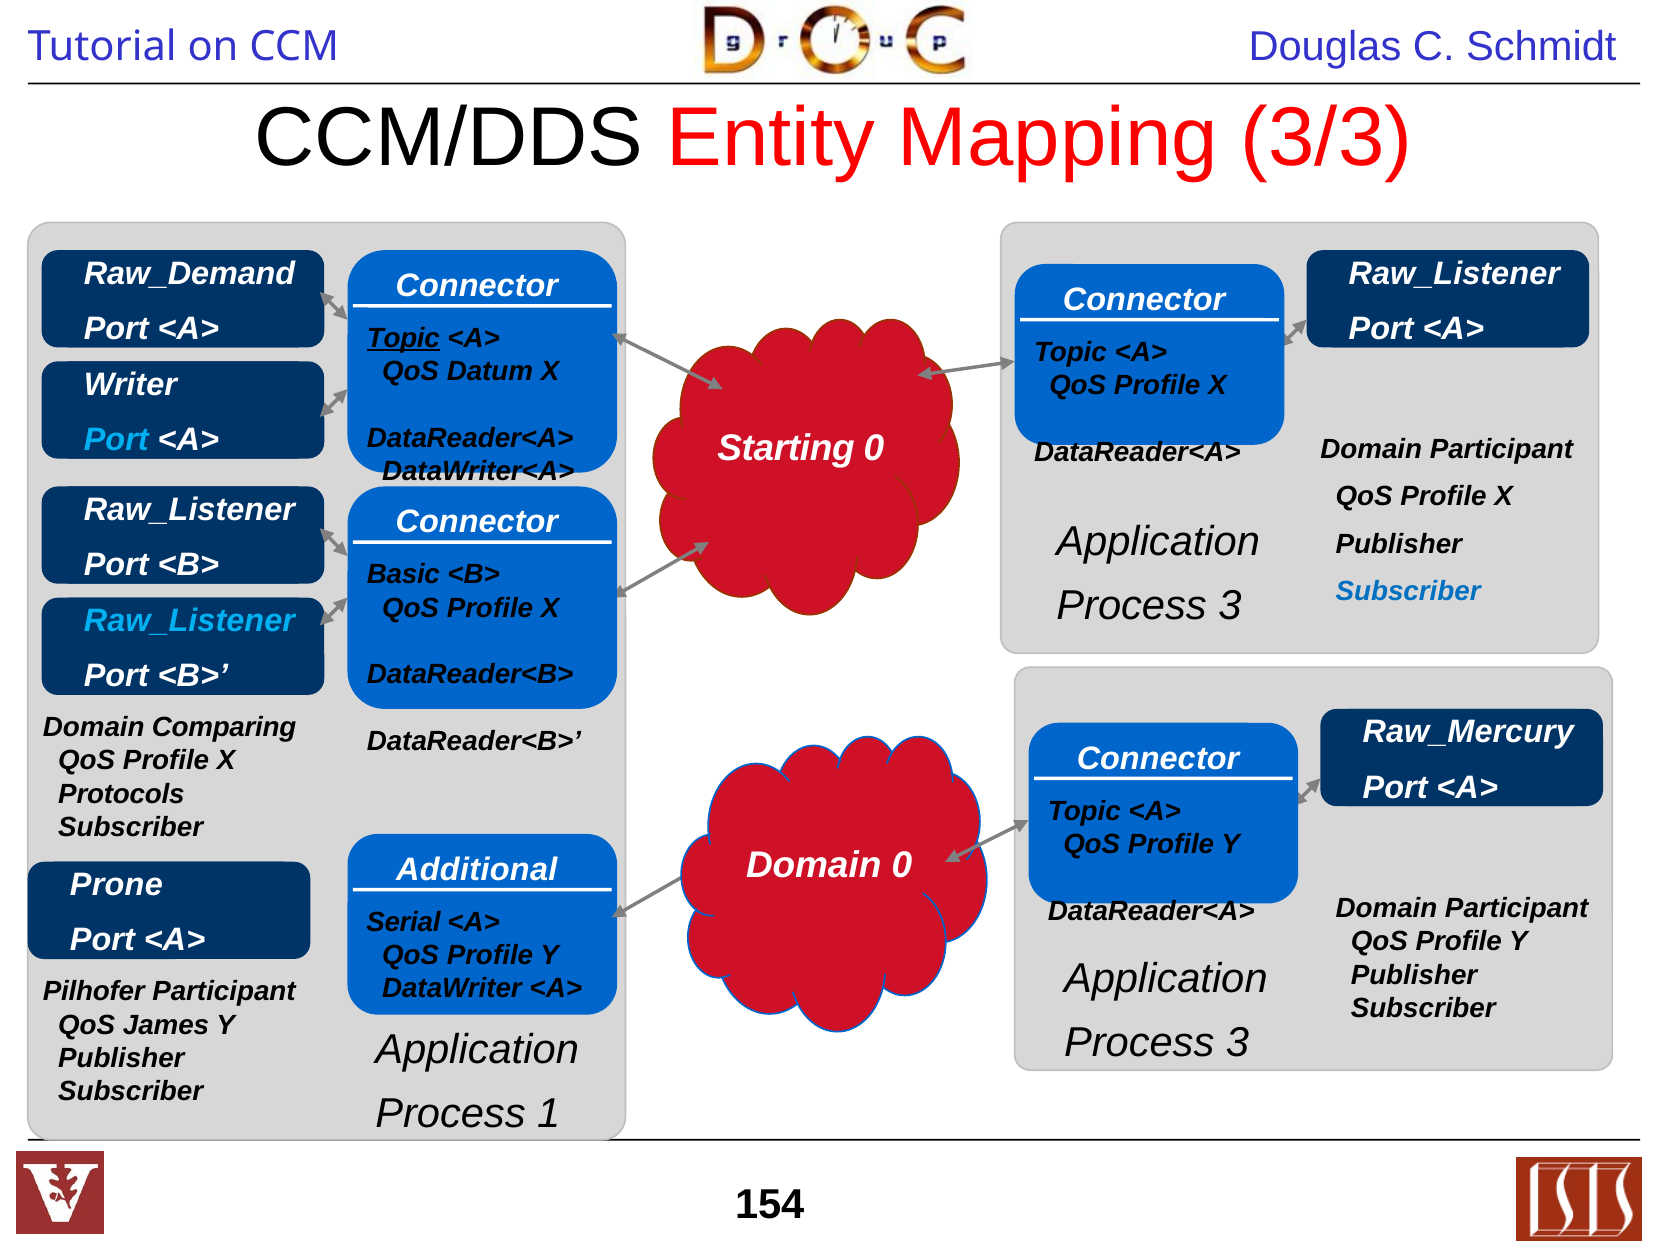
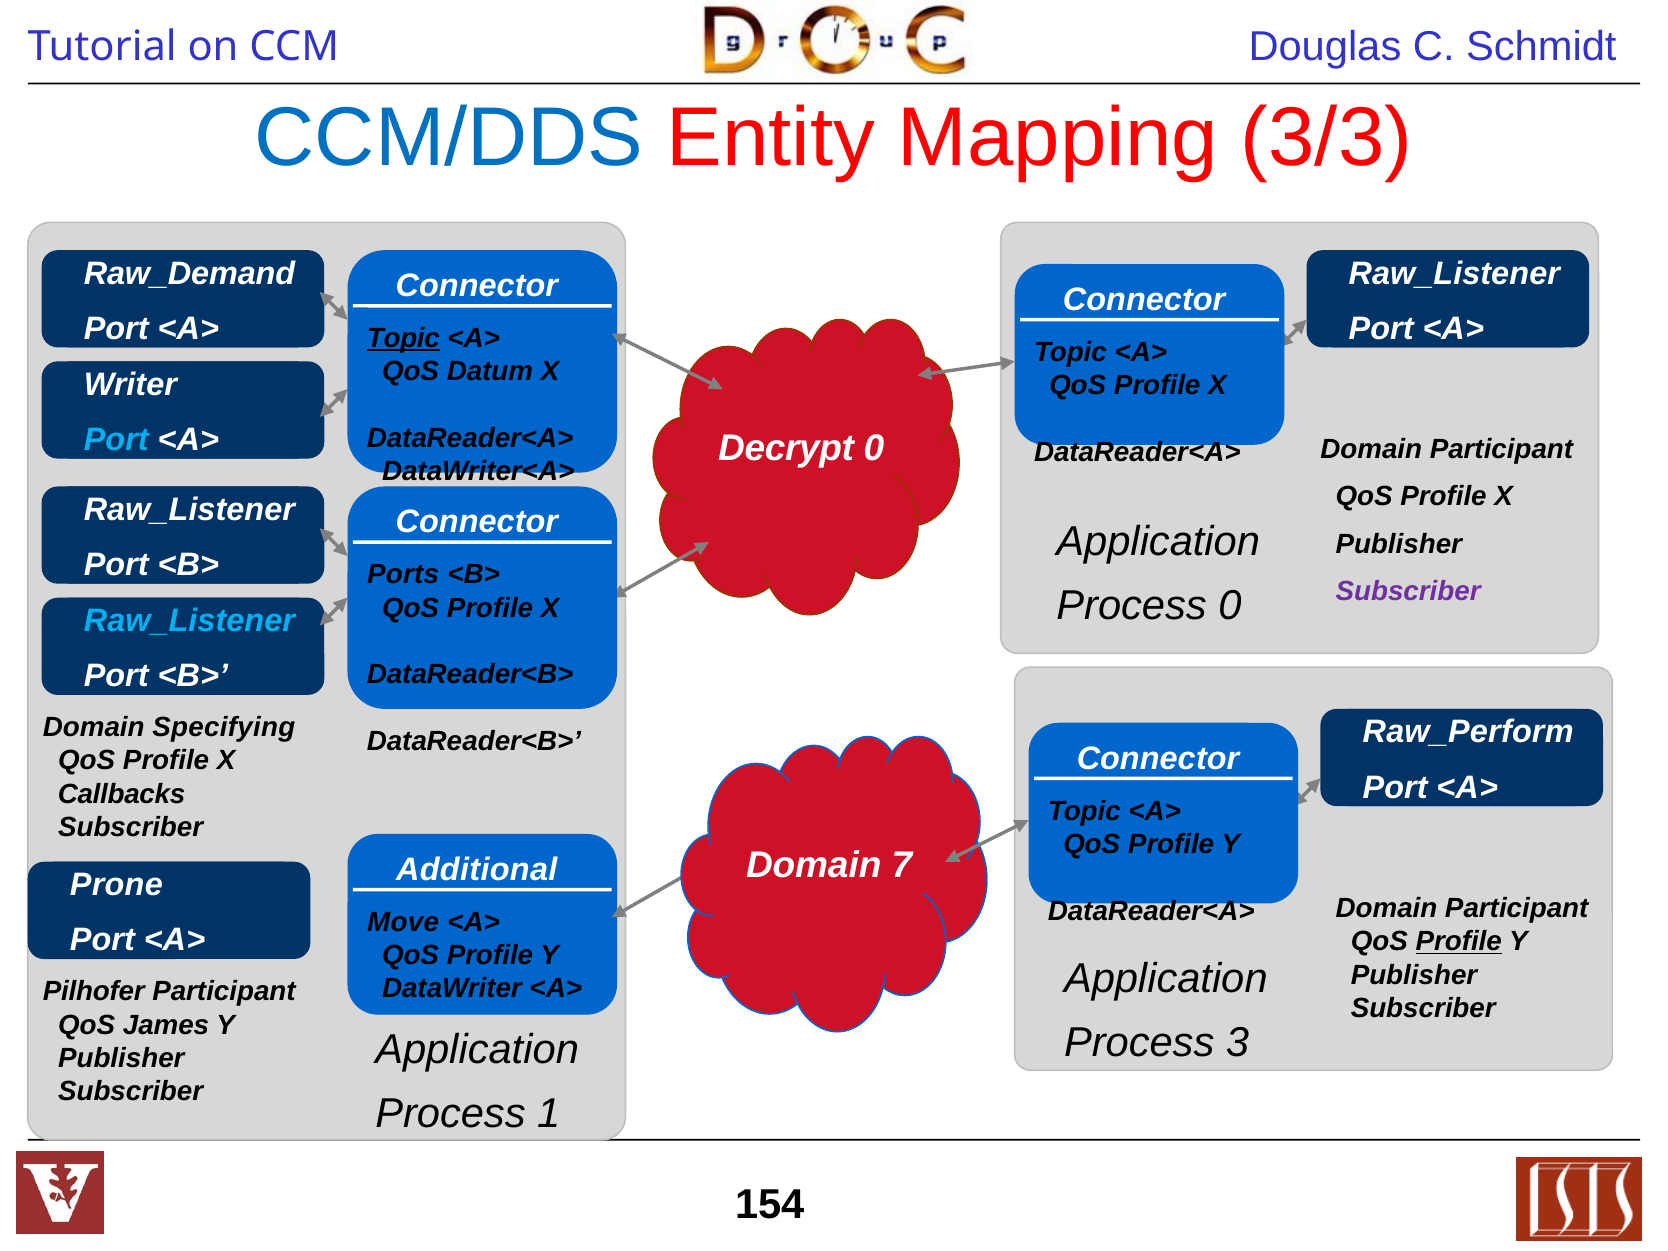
CCM/DDS colour: black -> blue
Starting: Starting -> Decrypt
Basic: Basic -> Ports
Subscriber at (1408, 591) colour: blue -> purple
3 at (1230, 606): 3 -> 0
Comparing: Comparing -> Specifying
Raw_Mercury: Raw_Mercury -> Raw_Perform
Protocols: Protocols -> Callbacks
Domain 0: 0 -> 7
Serial: Serial -> Move
Profile at (1459, 942) underline: none -> present
